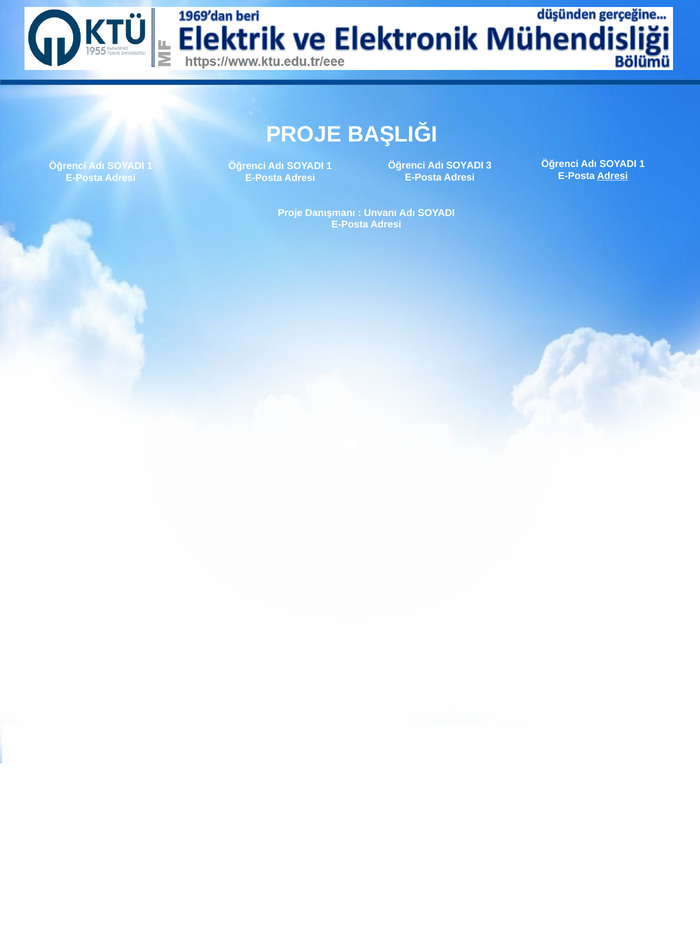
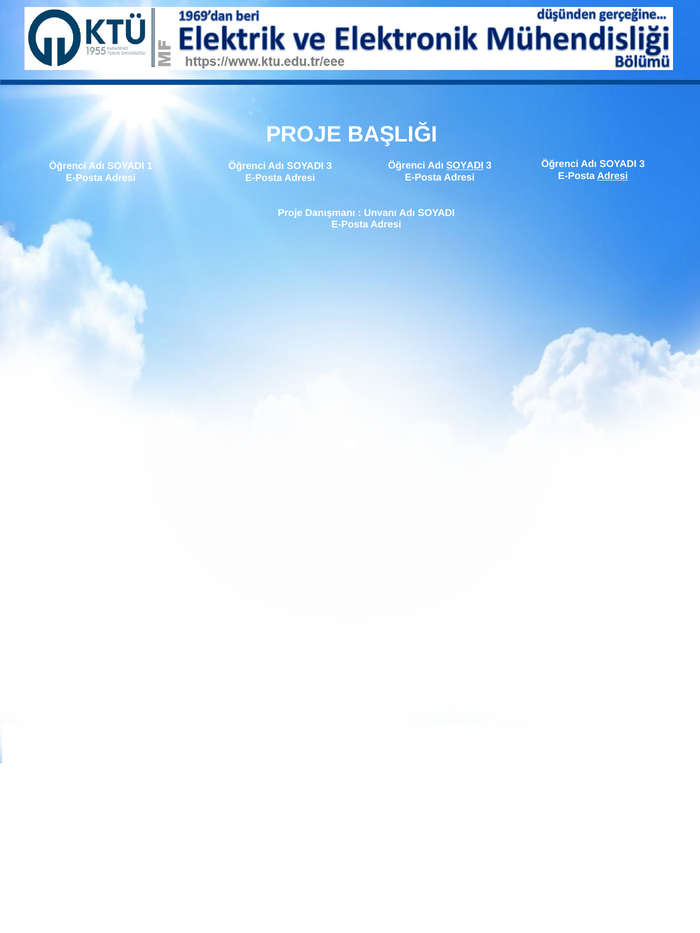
1 at (642, 164): 1 -> 3
SOYADI at (465, 166) underline: none -> present
1 at (329, 166): 1 -> 3
